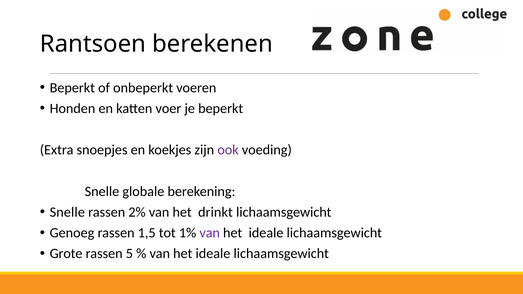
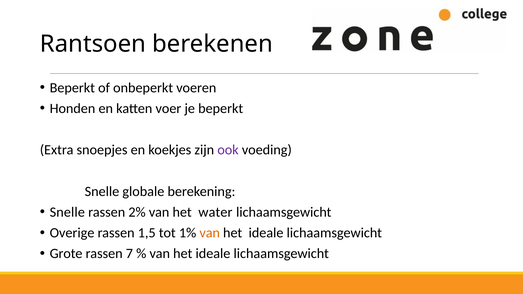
drinkt: drinkt -> water
Genoeg: Genoeg -> Overige
van at (210, 233) colour: purple -> orange
5: 5 -> 7
